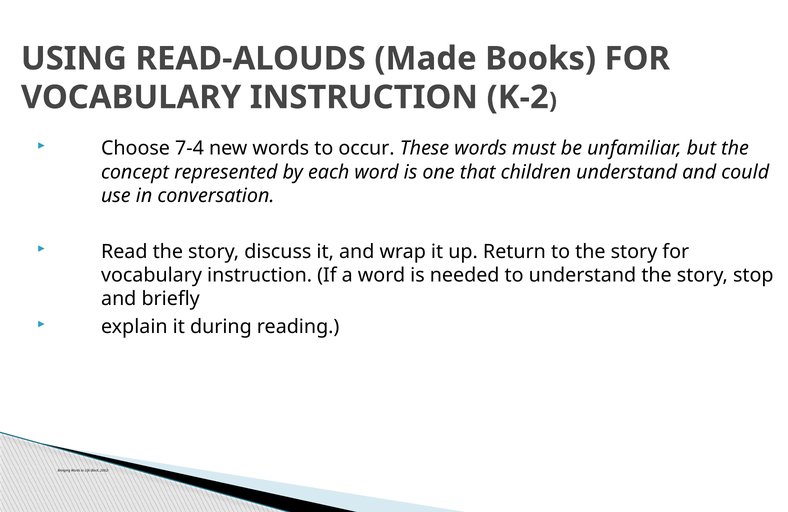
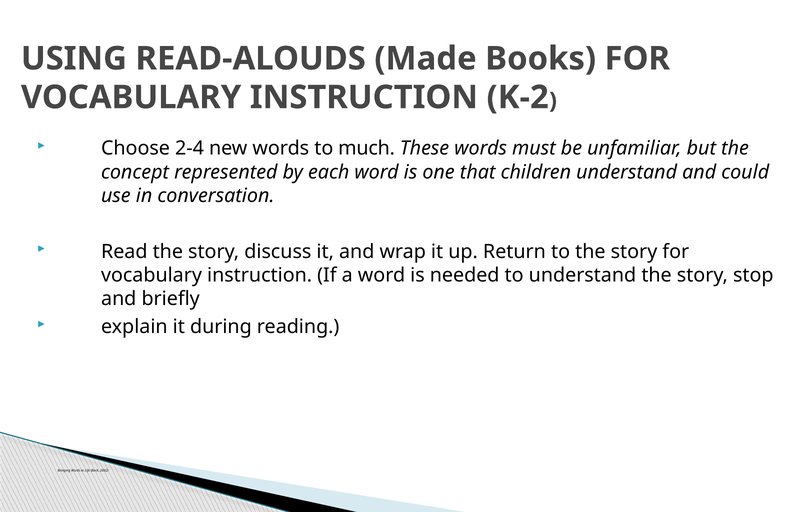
7-4: 7-4 -> 2-4
occur: occur -> much
